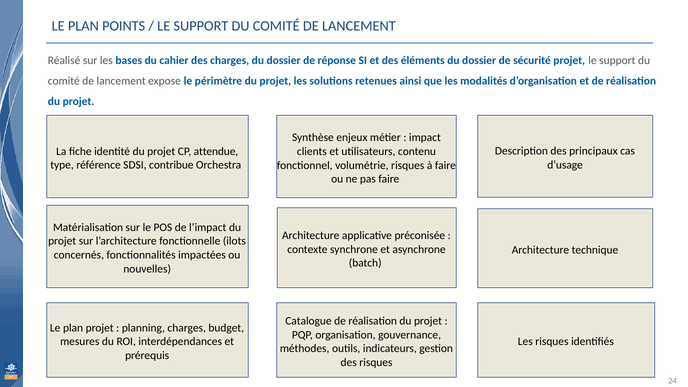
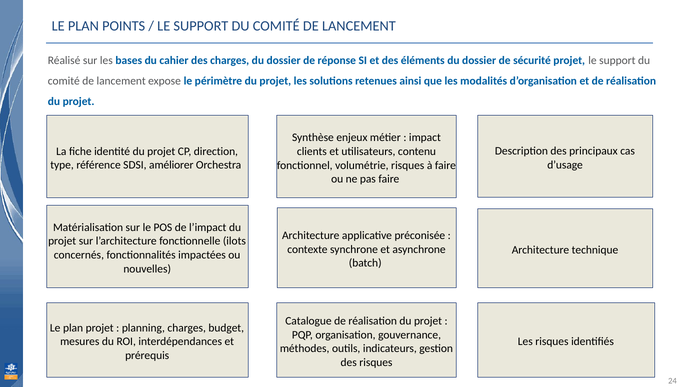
attendue: attendue -> direction
contribue: contribue -> améliorer
